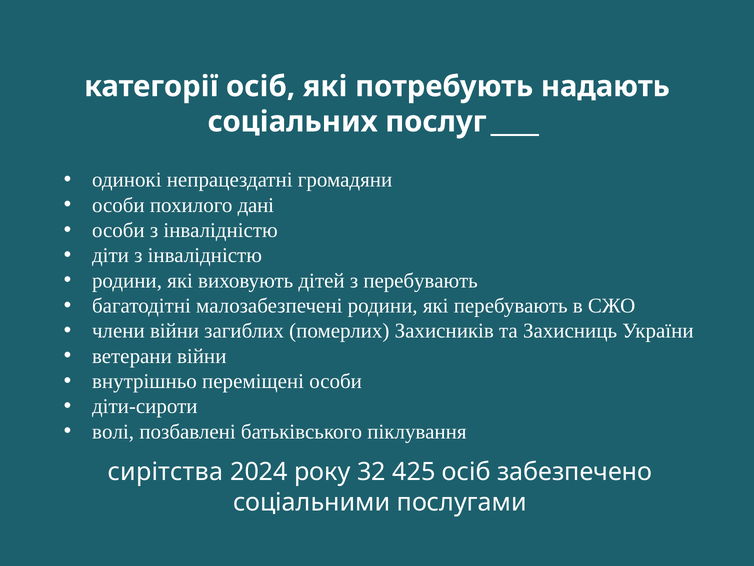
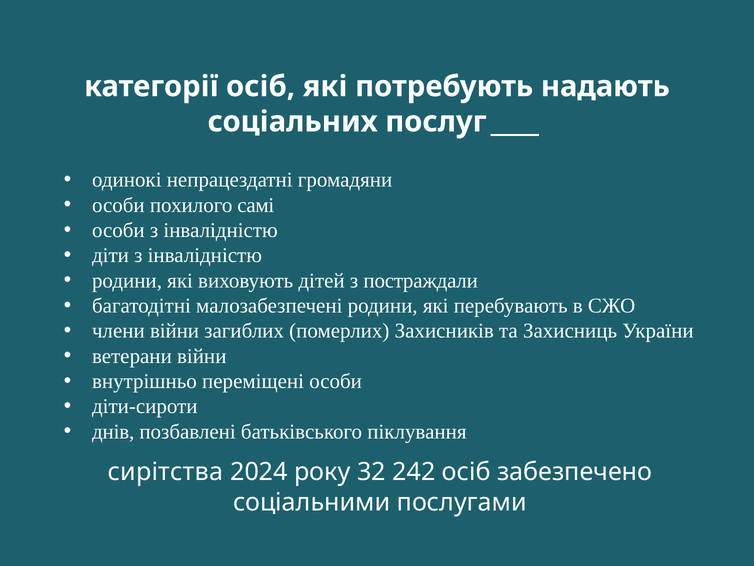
дані: дані -> самі
з перебувають: перебувають -> постраждали
волі: волі -> днів
425: 425 -> 242
